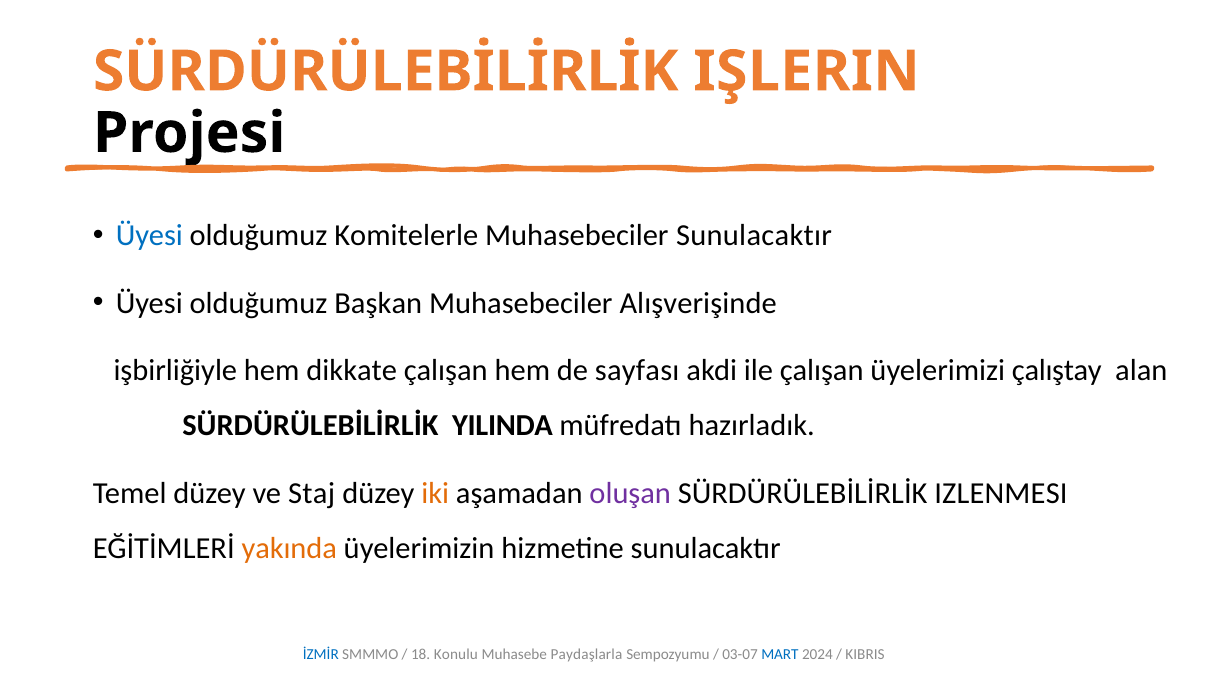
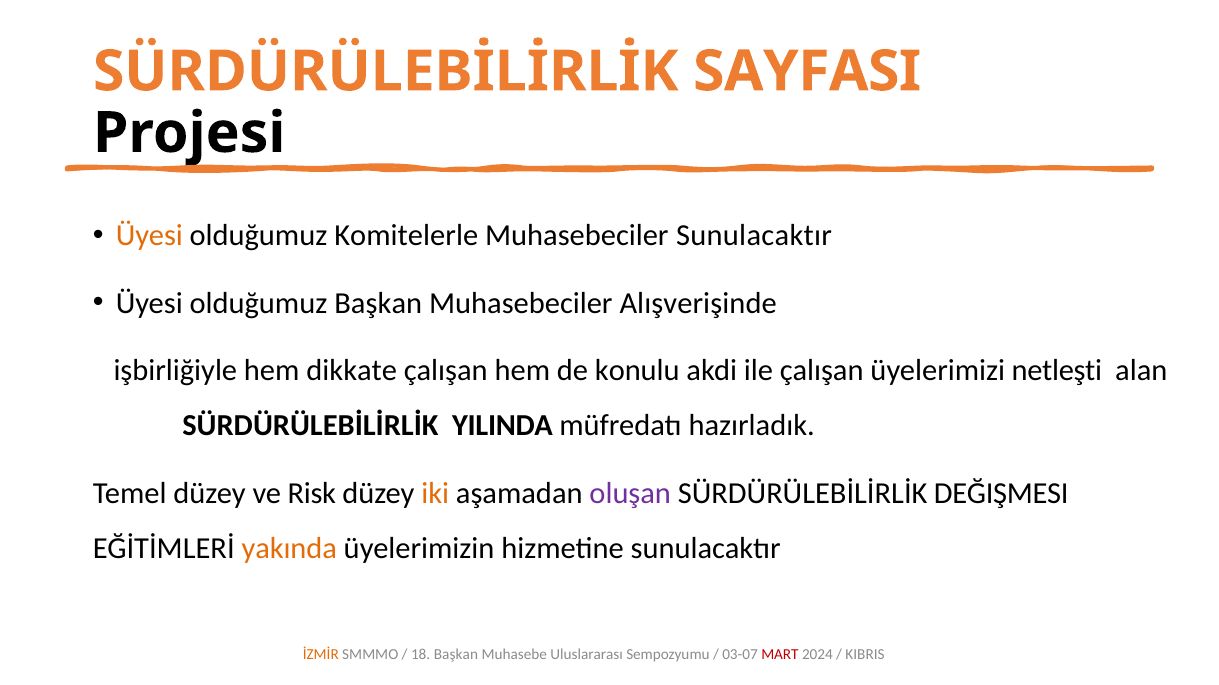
IŞLERIN: IŞLERIN -> SAYFASI
Üyesi at (149, 236) colour: blue -> orange
sayfası: sayfası -> konulu
çalıştay: çalıştay -> netleşti
Staj: Staj -> Risk
IZLENMESI: IZLENMESI -> DEĞIŞMESI
İZMİR colour: blue -> orange
18 Konulu: Konulu -> Başkan
Paydaşlarla: Paydaşlarla -> Uluslararası
MART colour: blue -> red
